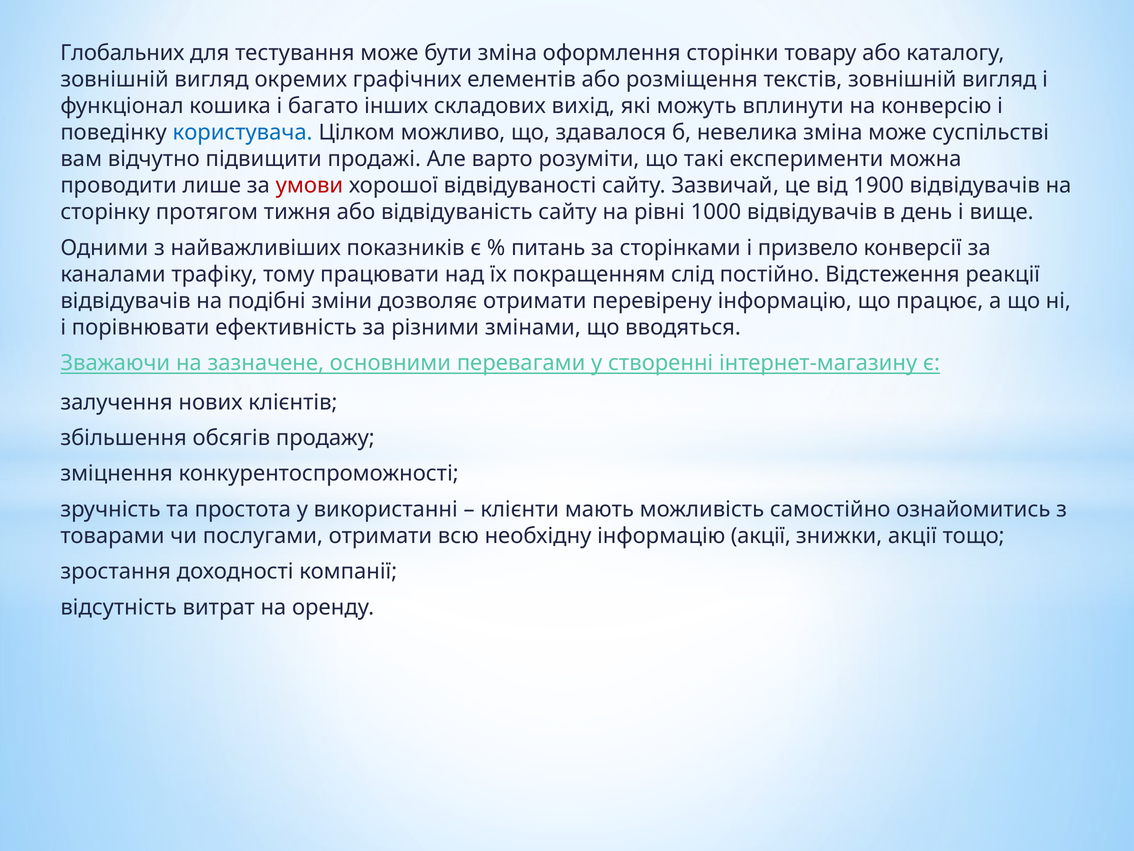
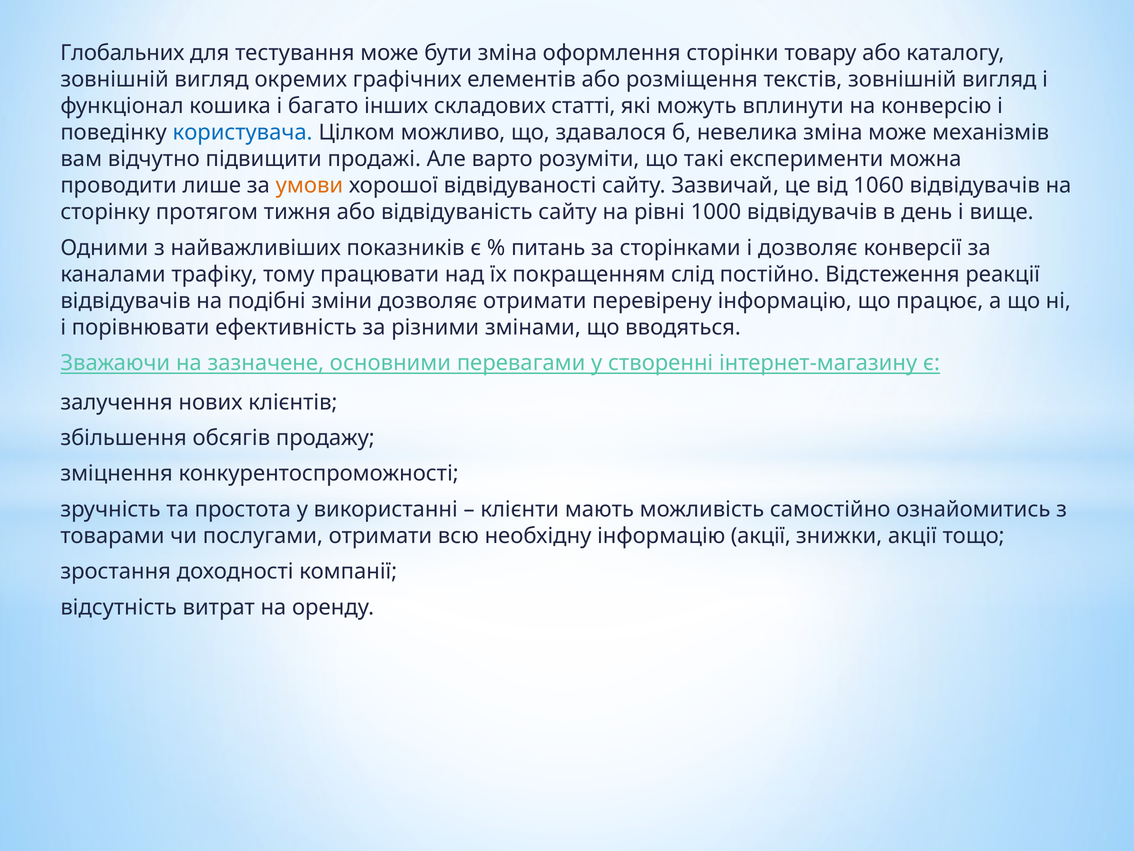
вихід: вихід -> статті
суспільстві: суспільстві -> механізмів
умови colour: red -> orange
1900: 1900 -> 1060
і призвело: призвело -> дозволяє
